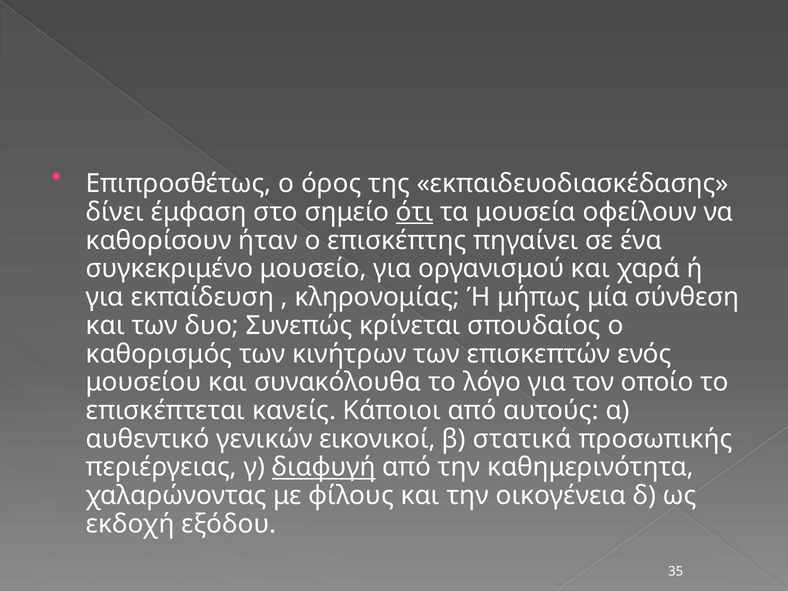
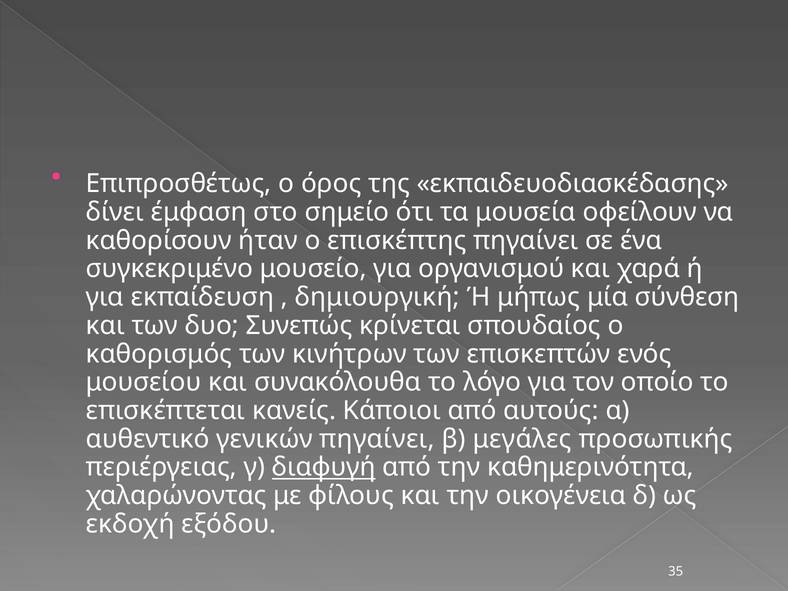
ότι underline: present -> none
κληρονομίας: κληρονομίας -> δημιουργική
γενικών εικονικοί: εικονικοί -> πηγαίνει
στατικά: στατικά -> μεγάλες
